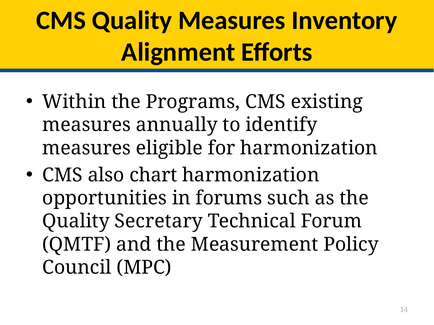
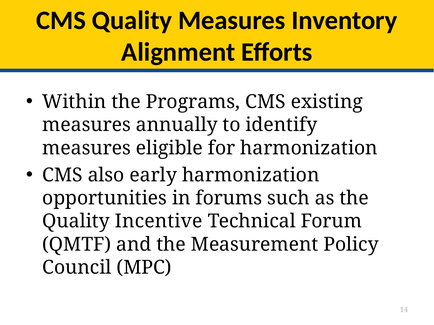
chart: chart -> early
Secretary: Secretary -> Incentive
